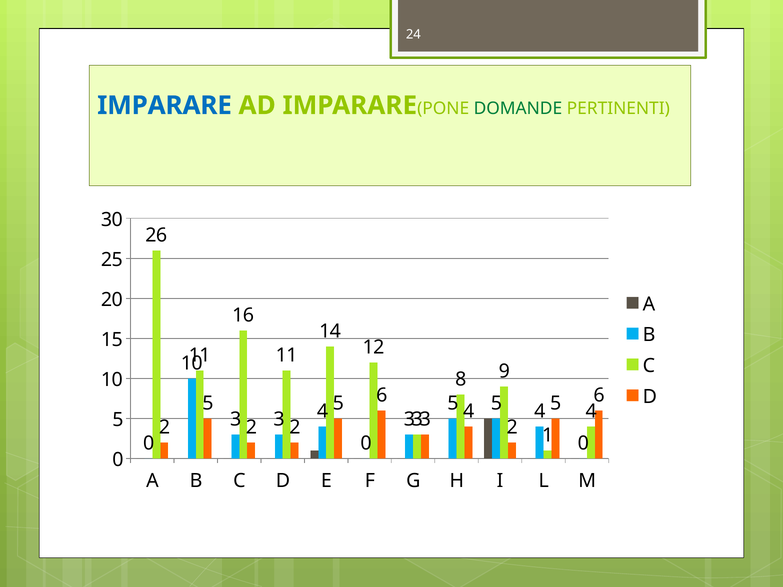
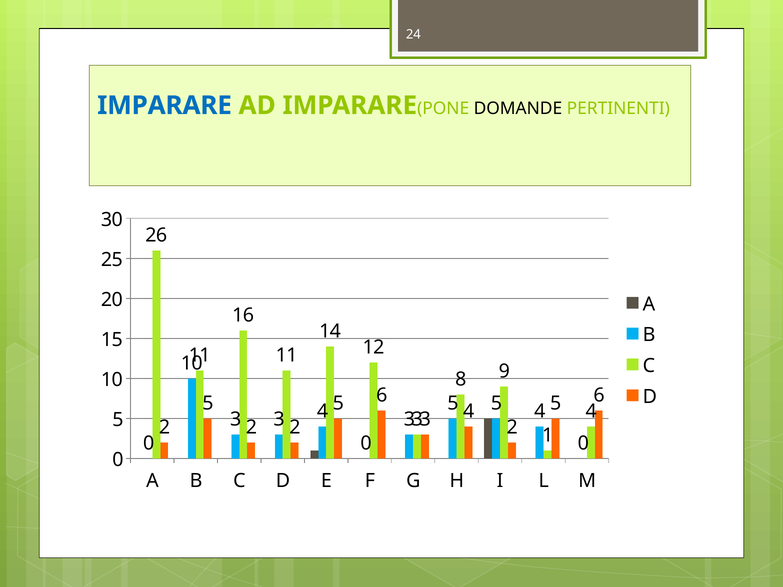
DOMANDE colour: green -> black
